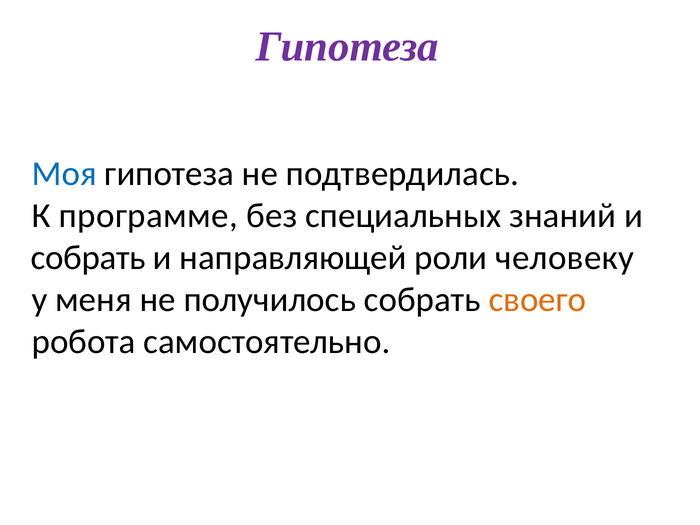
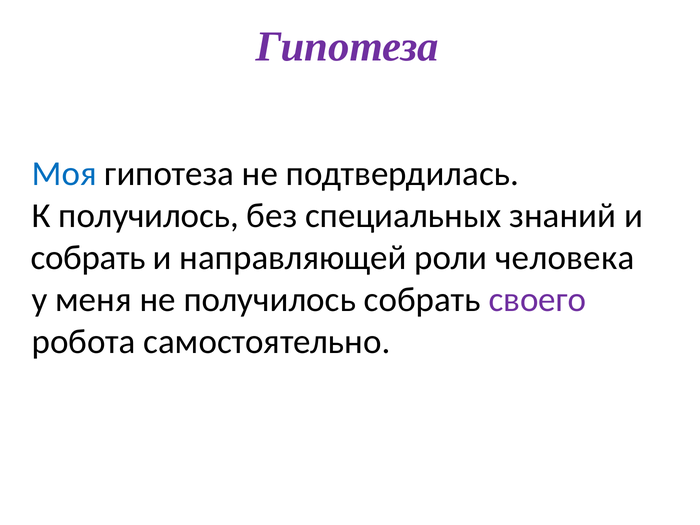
К программе: программе -> получилось
человеку: человеку -> человека
своего colour: orange -> purple
